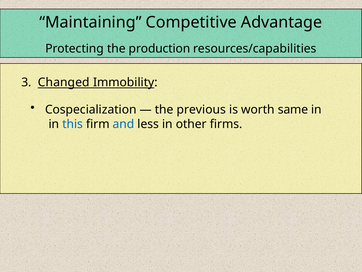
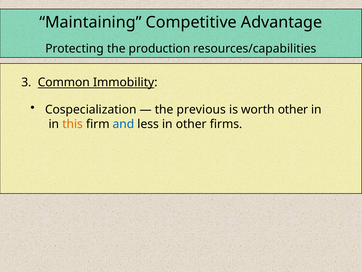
Changed: Changed -> Common
worth same: same -> other
this colour: blue -> orange
